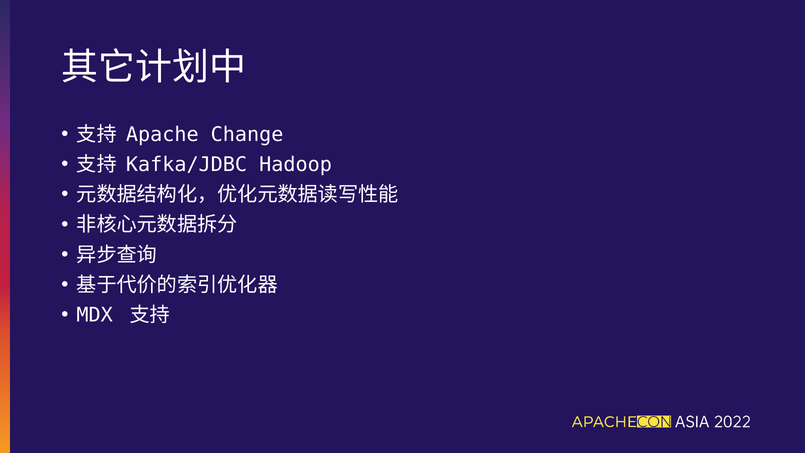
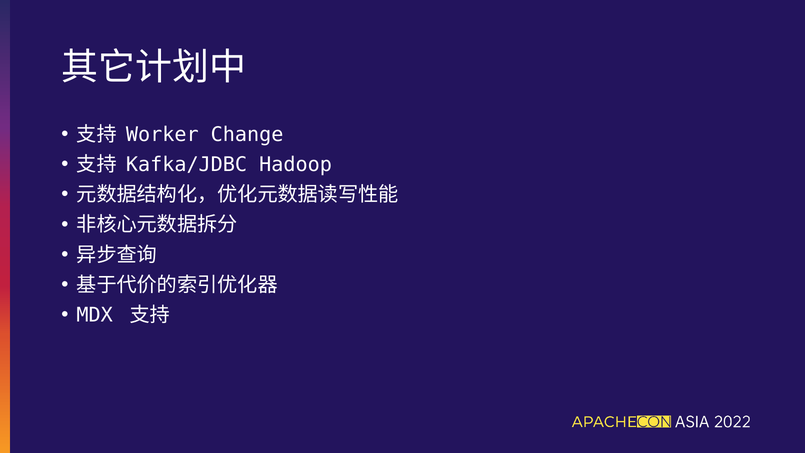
Apache: Apache -> Worker
